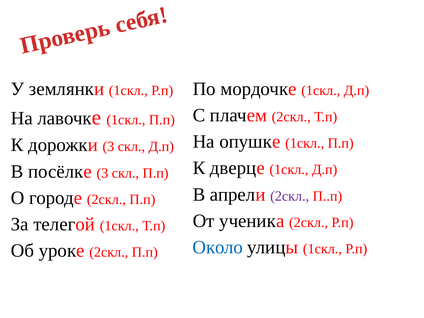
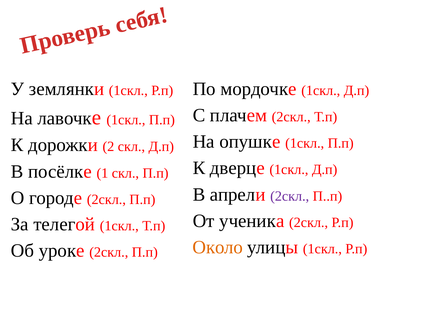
дорожки 3: 3 -> 2
посёлке 3: 3 -> 1
Около colour: blue -> orange
